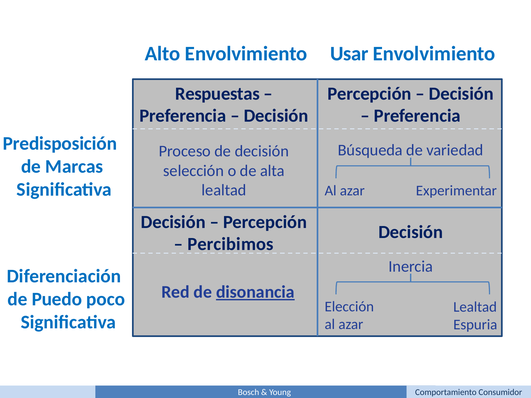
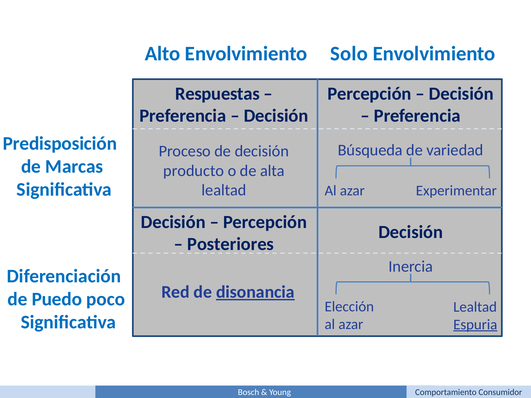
Usar: Usar -> Solo
selección: selección -> producto
Percibimos: Percibimos -> Posteriores
Espuria underline: none -> present
